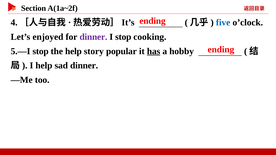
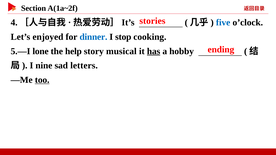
ending at (152, 21): ending -> stories
dinner at (93, 37) colour: purple -> blue
5.—I stop: stop -> lone
popular: popular -> musical
I help: help -> nine
sad dinner: dinner -> letters
too underline: none -> present
